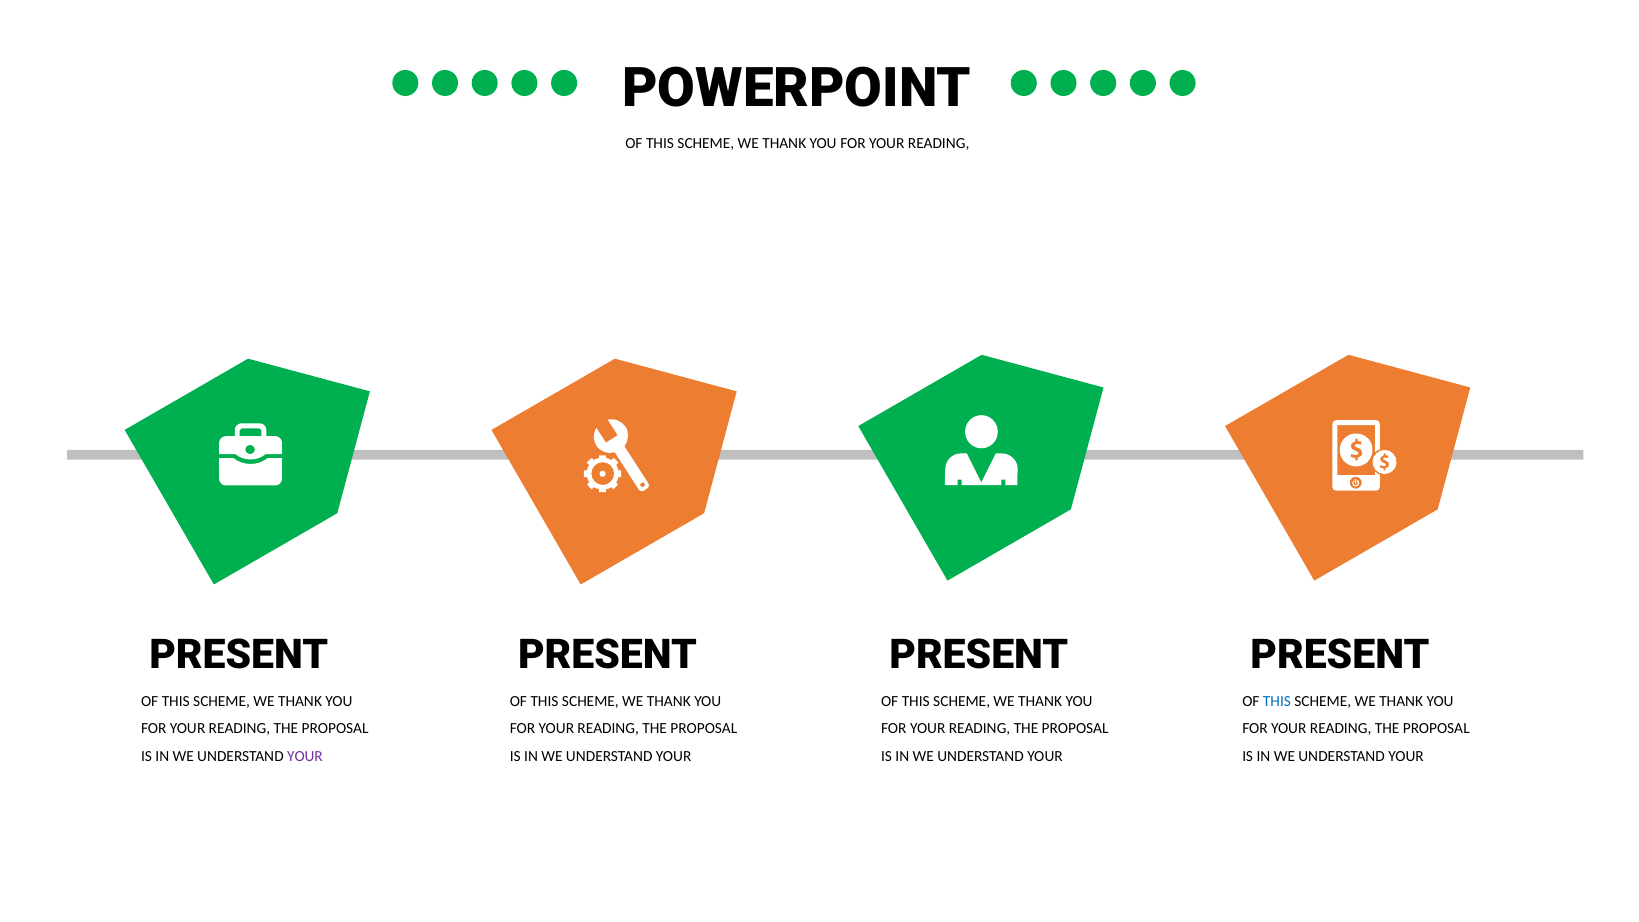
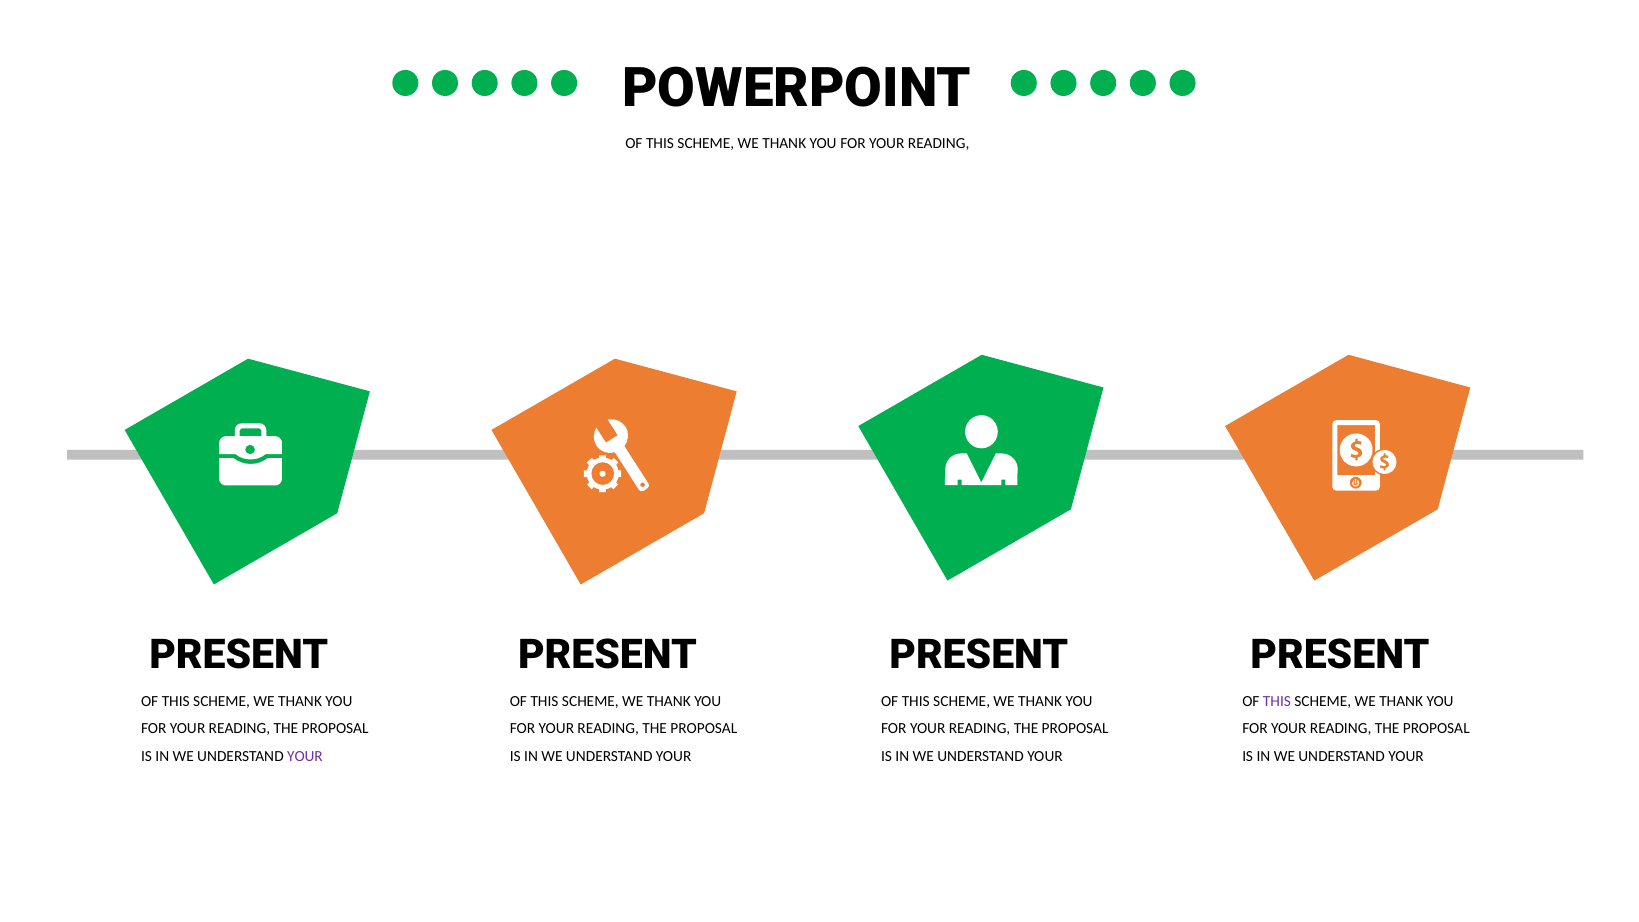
THIS at (1277, 701) colour: blue -> purple
